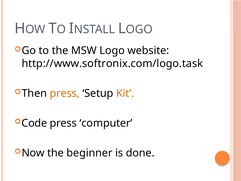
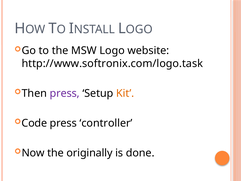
press at (65, 93) colour: orange -> purple
computer: computer -> controller
beginner: beginner -> originally
